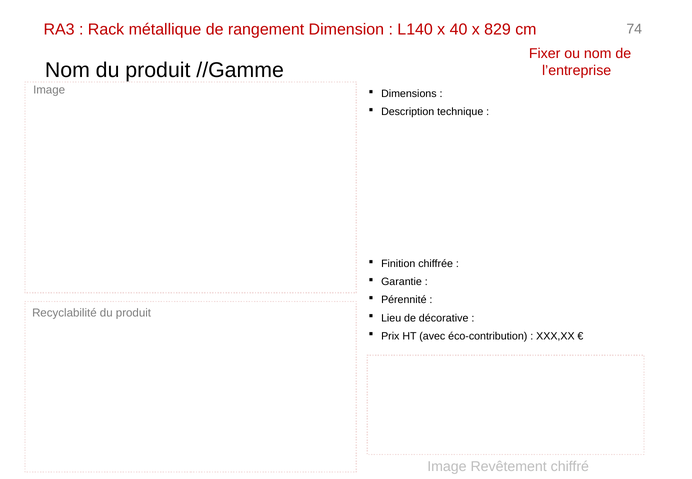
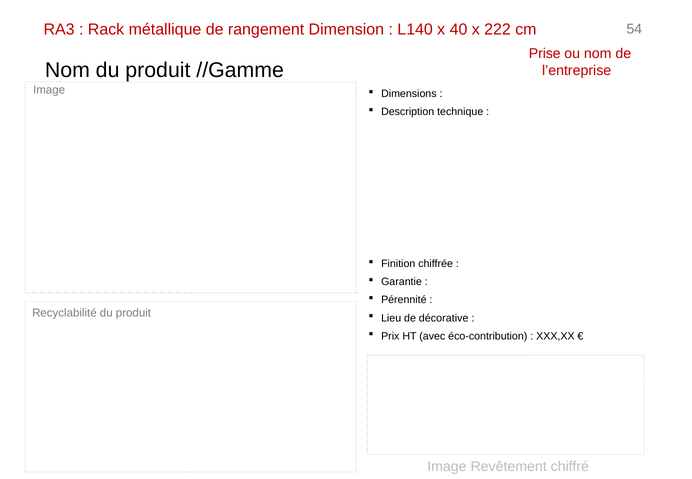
829: 829 -> 222
74: 74 -> 54
Fixer: Fixer -> Prise
